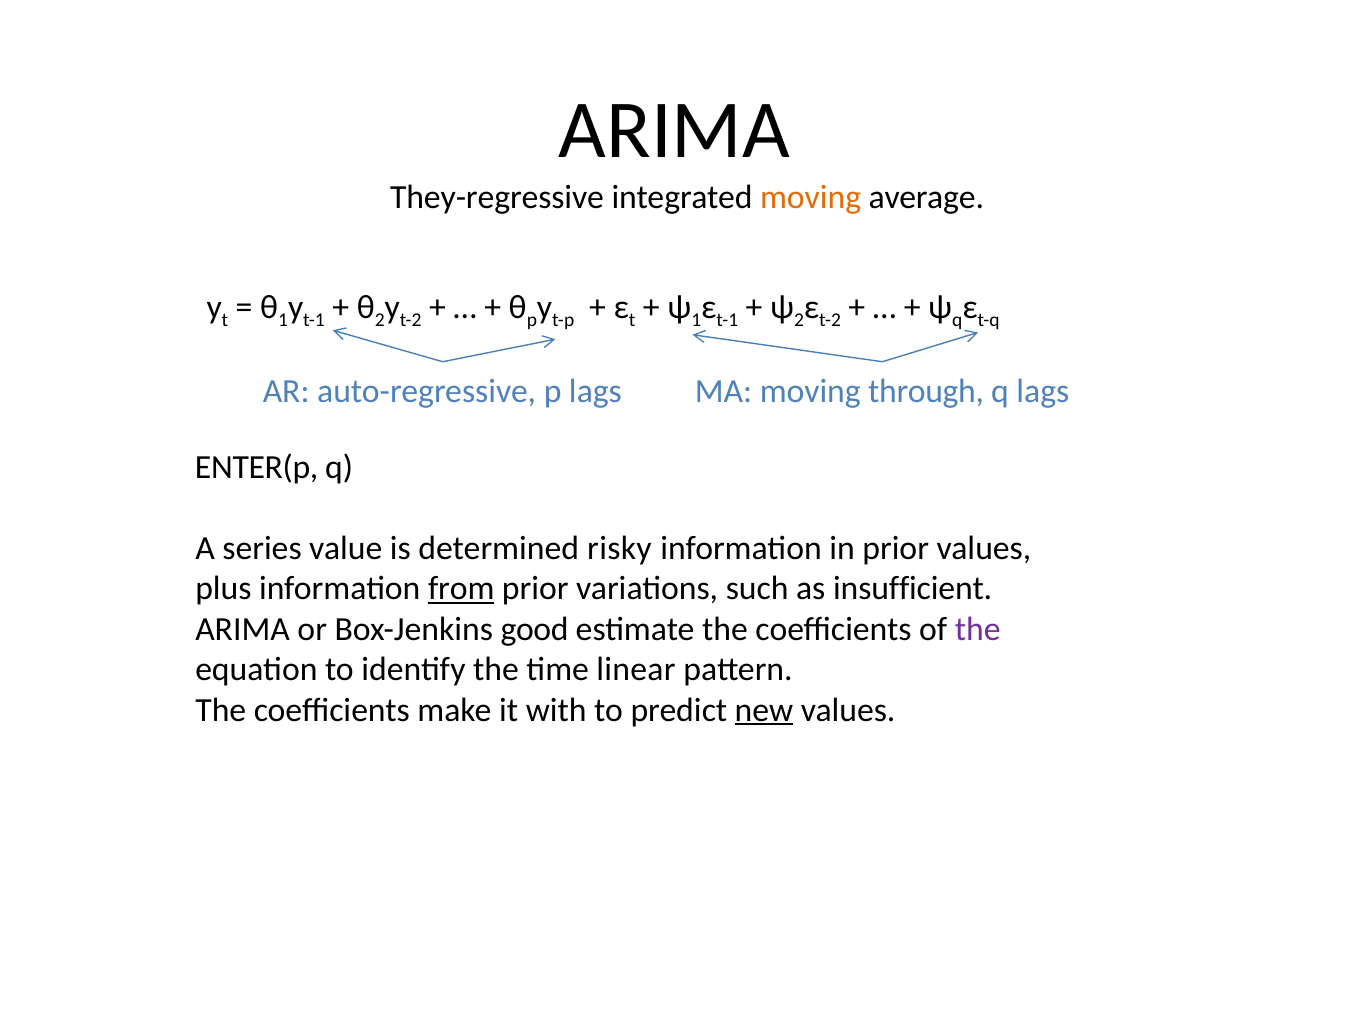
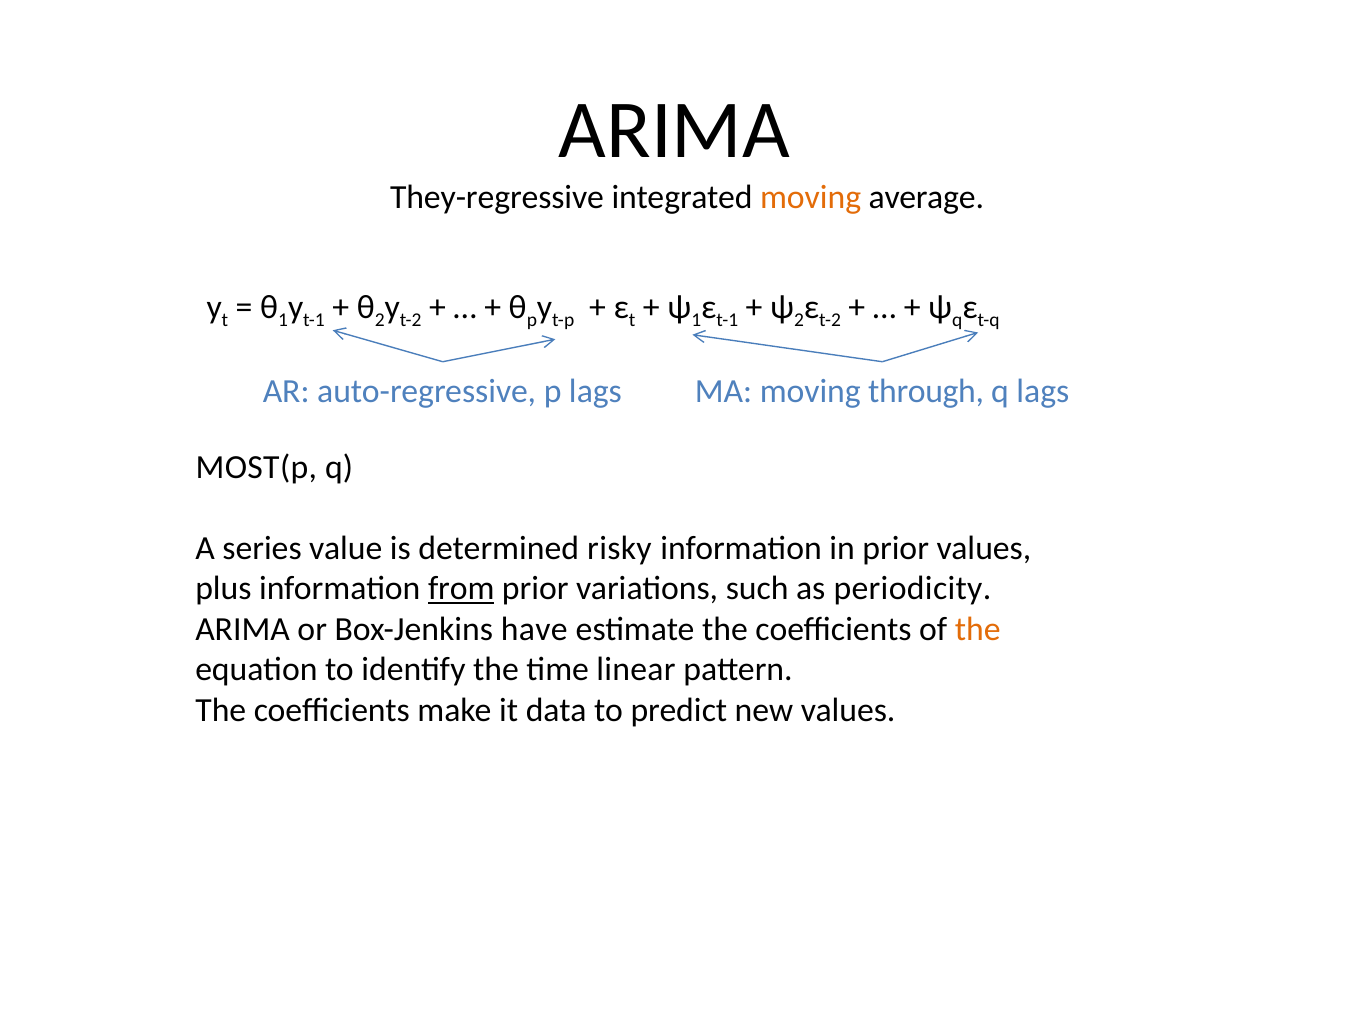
ENTER(p: ENTER(p -> MOST(p
insufficient: insufficient -> periodicity
good: good -> have
the at (978, 629) colour: purple -> orange
with: with -> data
new underline: present -> none
